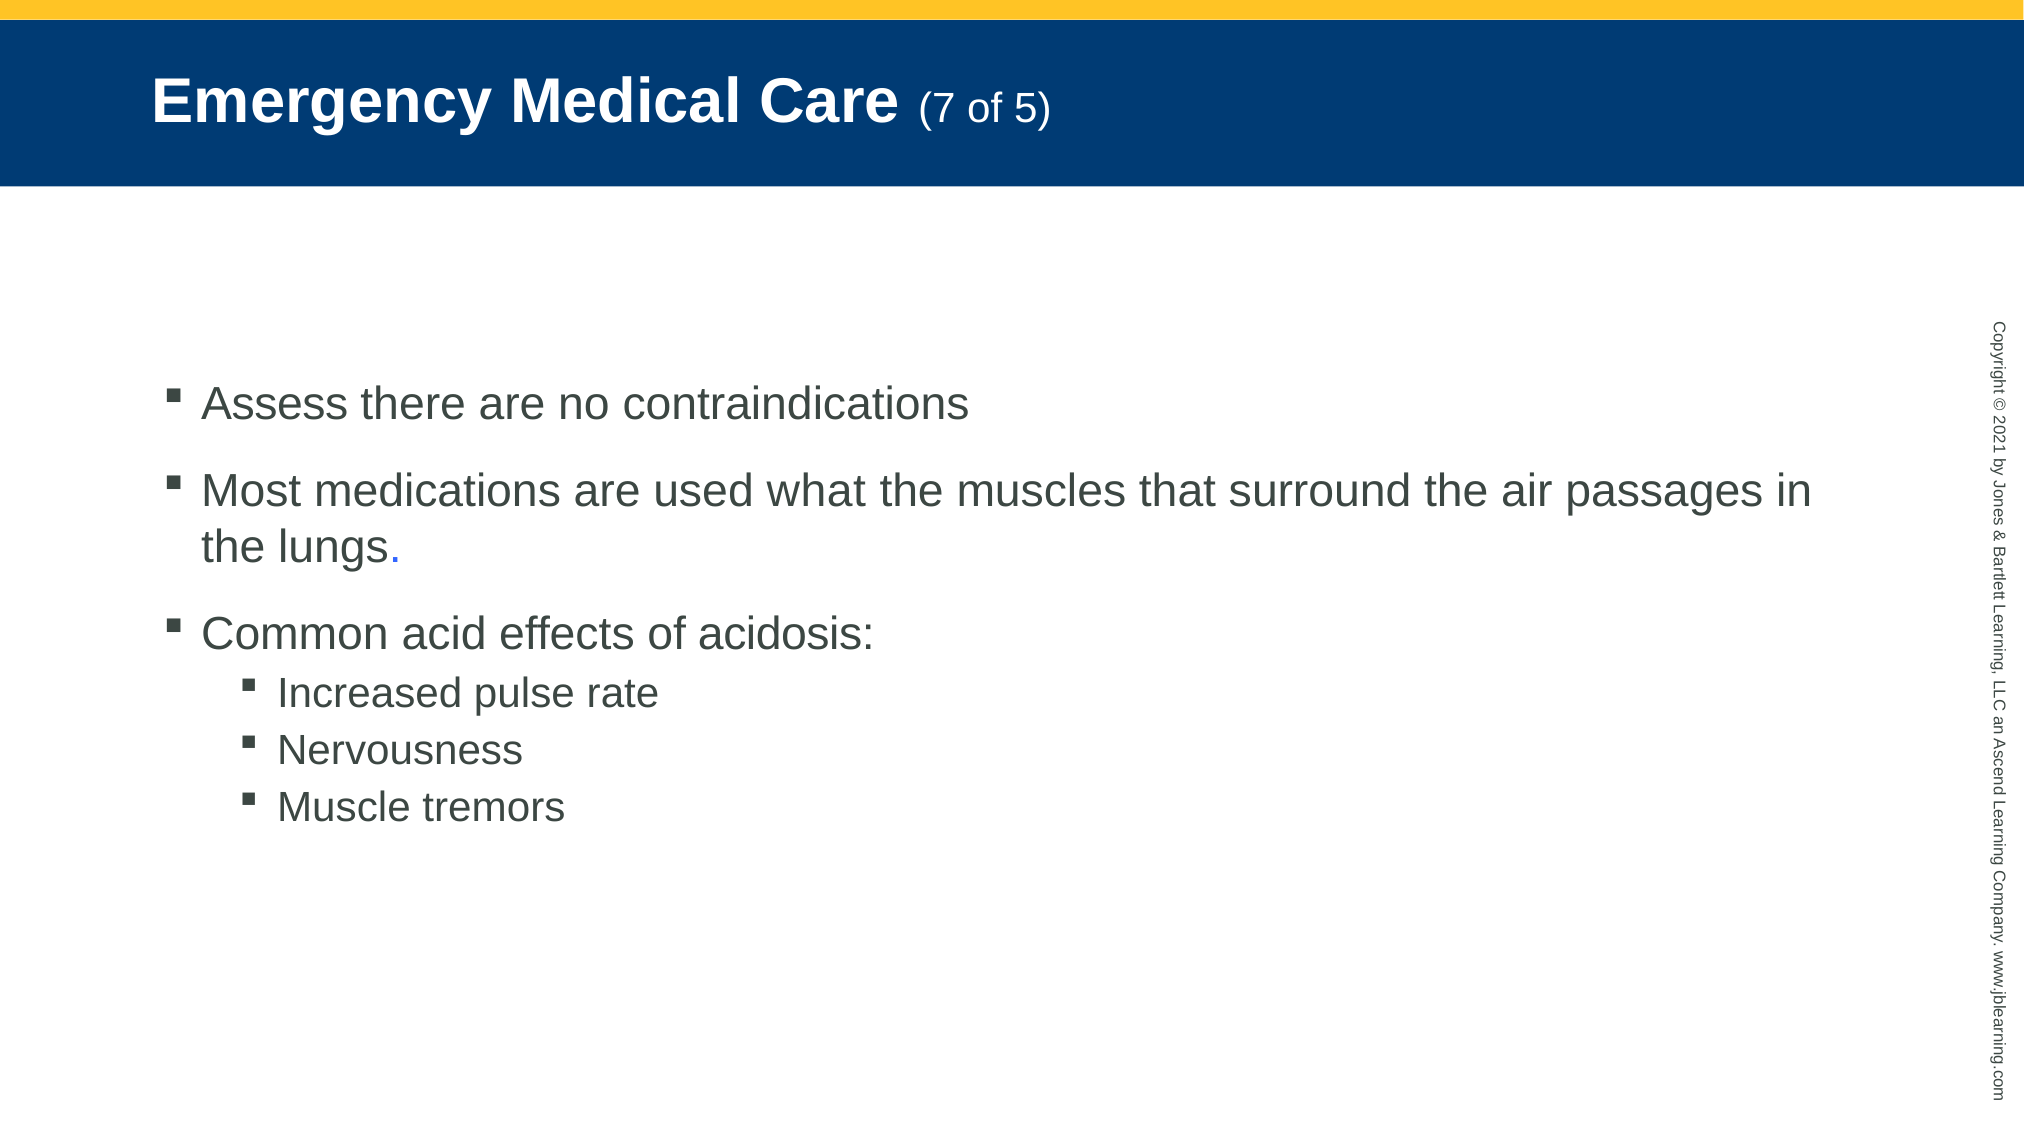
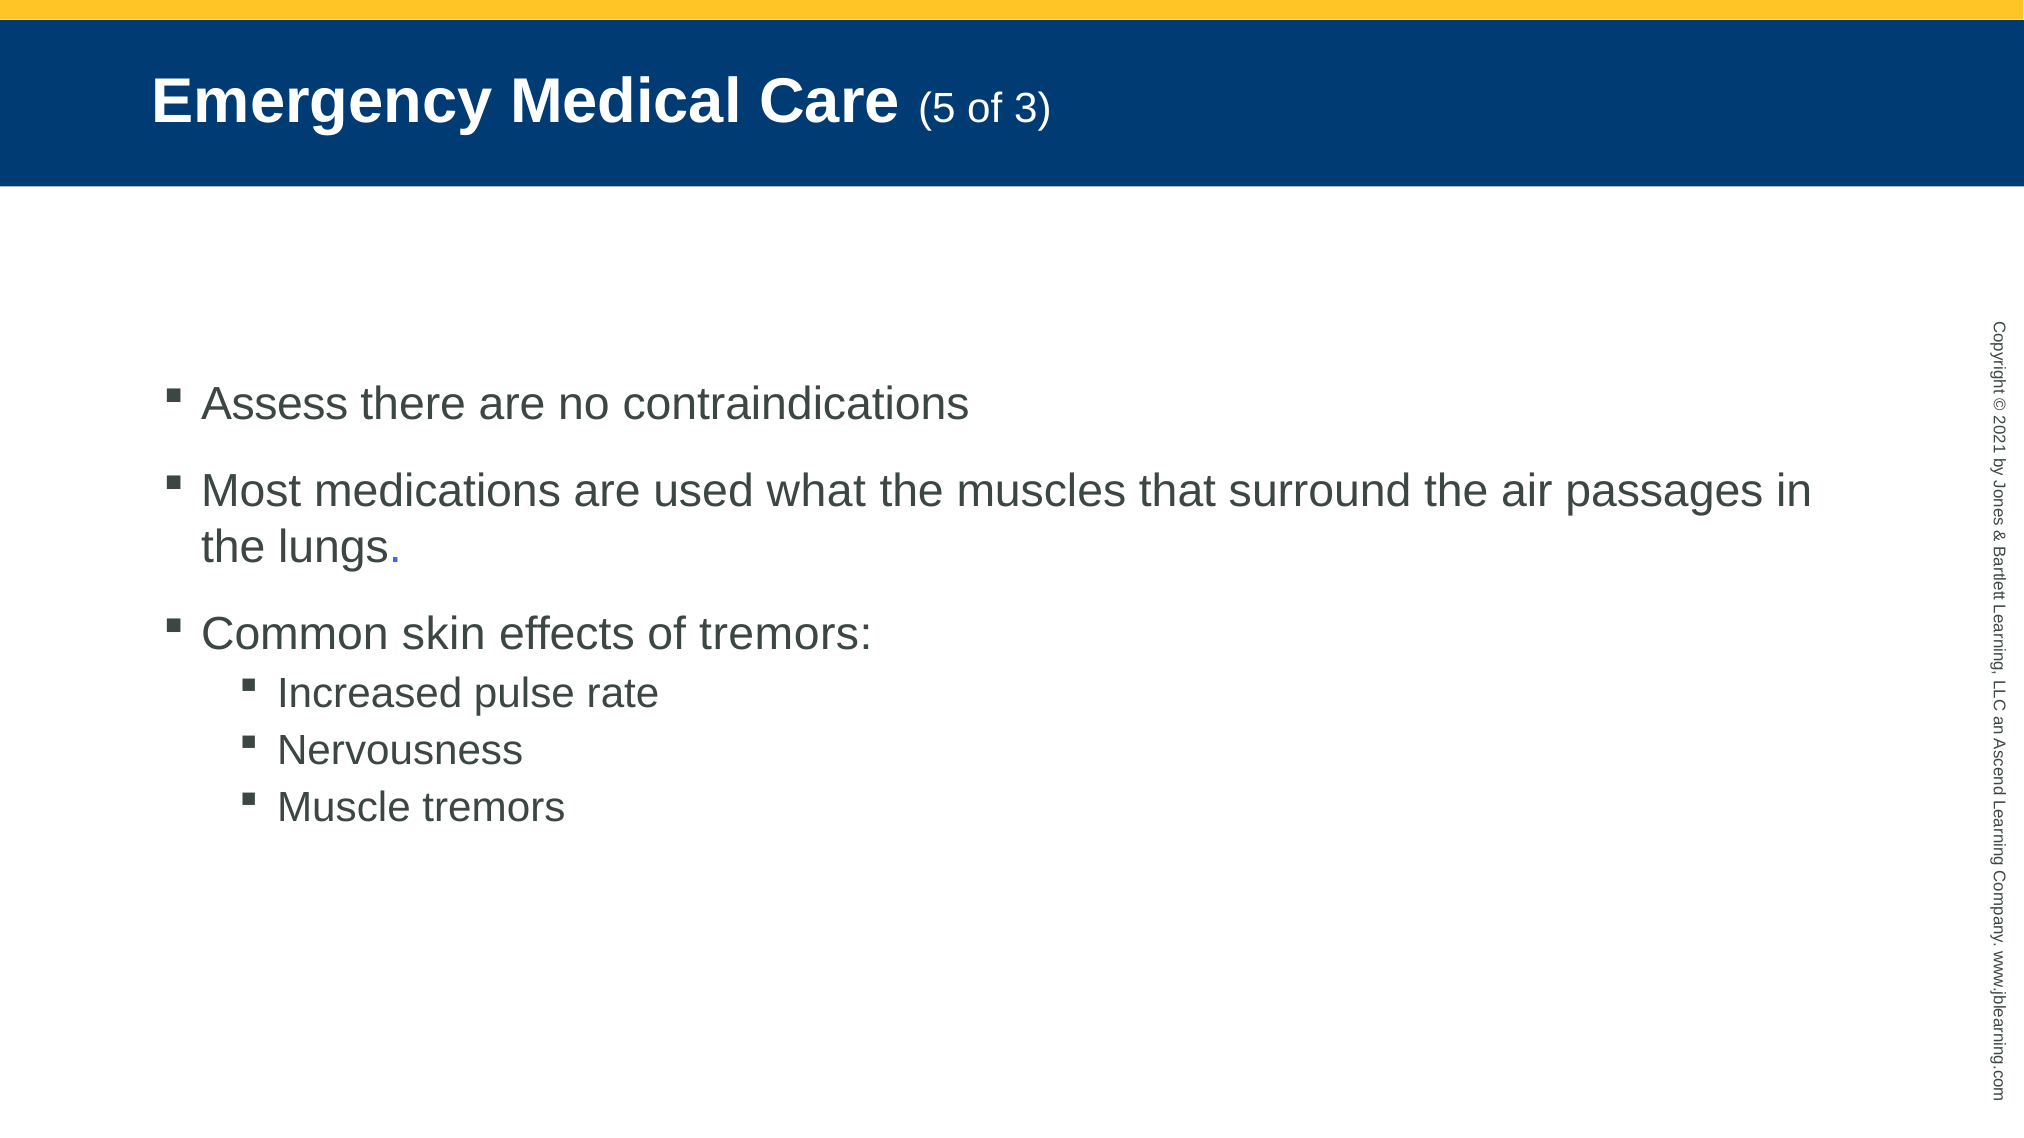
7: 7 -> 5
5: 5 -> 3
acid: acid -> skin
of acidosis: acidosis -> tremors
